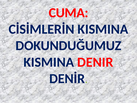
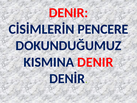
CUMA at (69, 13): CUMA -> DENIR
CİSİMLERİN KISMINA: KISMINA -> PENCERE
